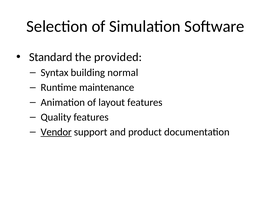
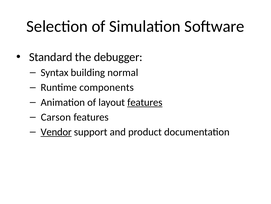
provided: provided -> debugger
maintenance: maintenance -> components
features at (145, 102) underline: none -> present
Quality: Quality -> Carson
